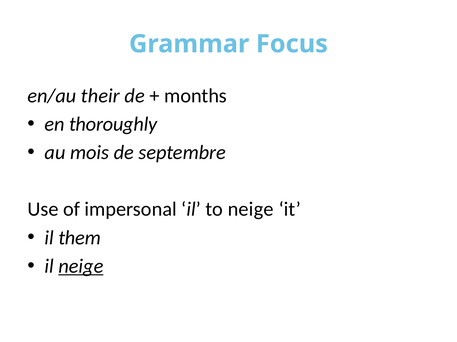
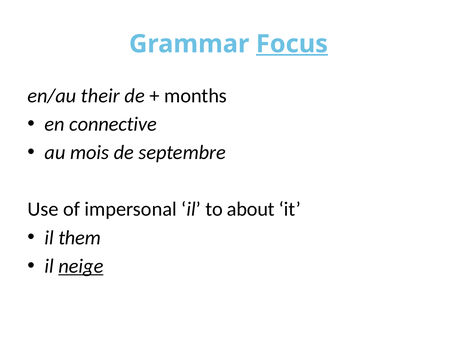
Focus underline: none -> present
thoroughly: thoroughly -> connective
to neige: neige -> about
